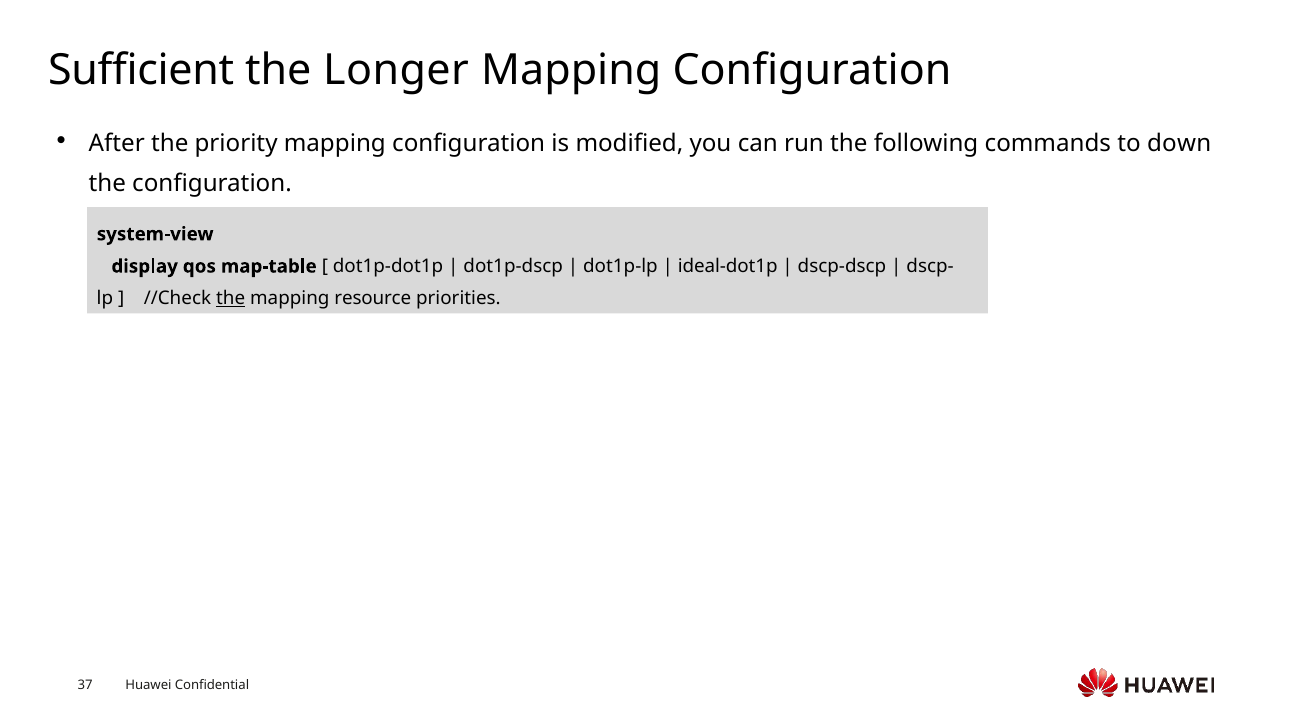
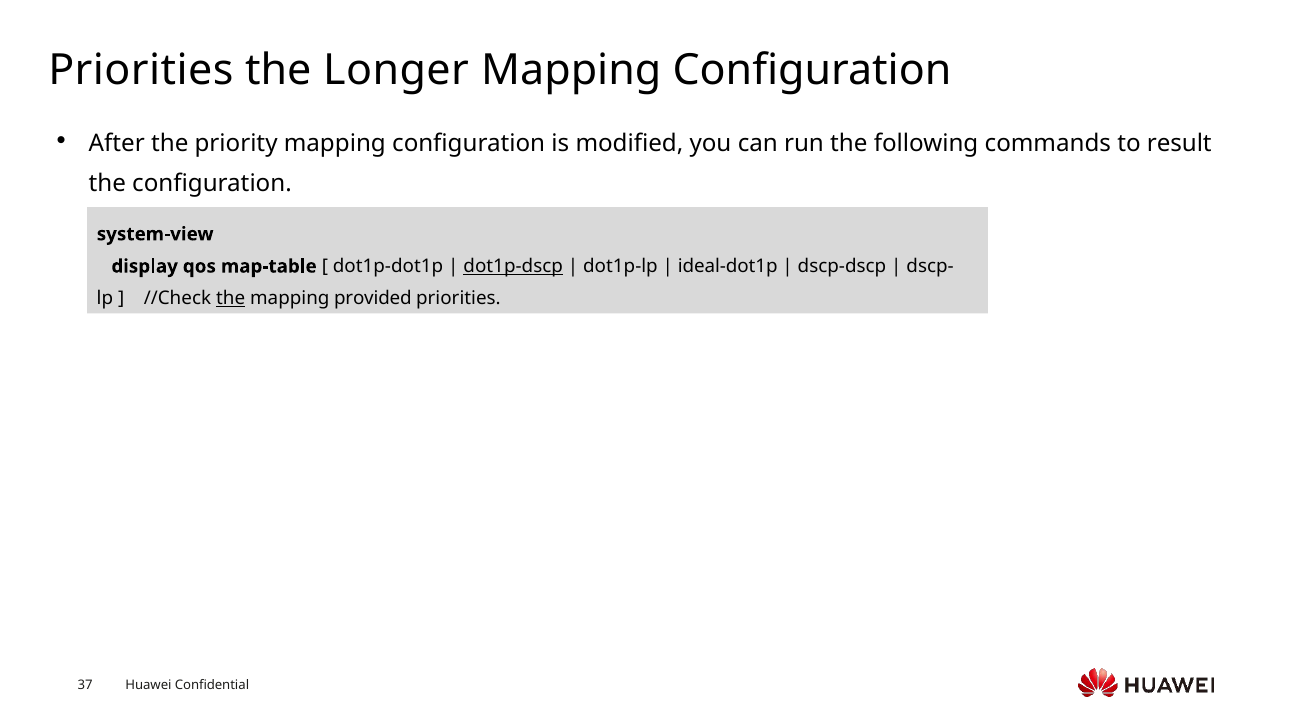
Sufficient at (141, 70): Sufficient -> Priorities
down: down -> result
dot1p-dscp underline: none -> present
resource: resource -> provided
